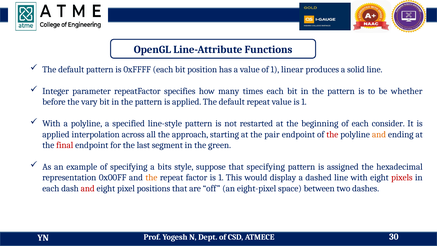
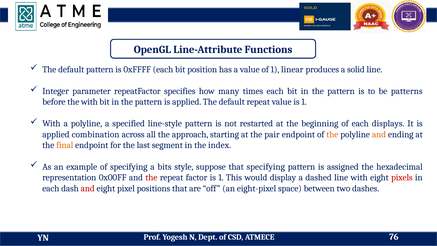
whether: whether -> patterns
the vary: vary -> with
consider: consider -> displays
interpolation: interpolation -> combination
the at (332, 134) colour: red -> orange
final colour: red -> orange
green: green -> index
the at (151, 177) colour: orange -> red
30: 30 -> 76
